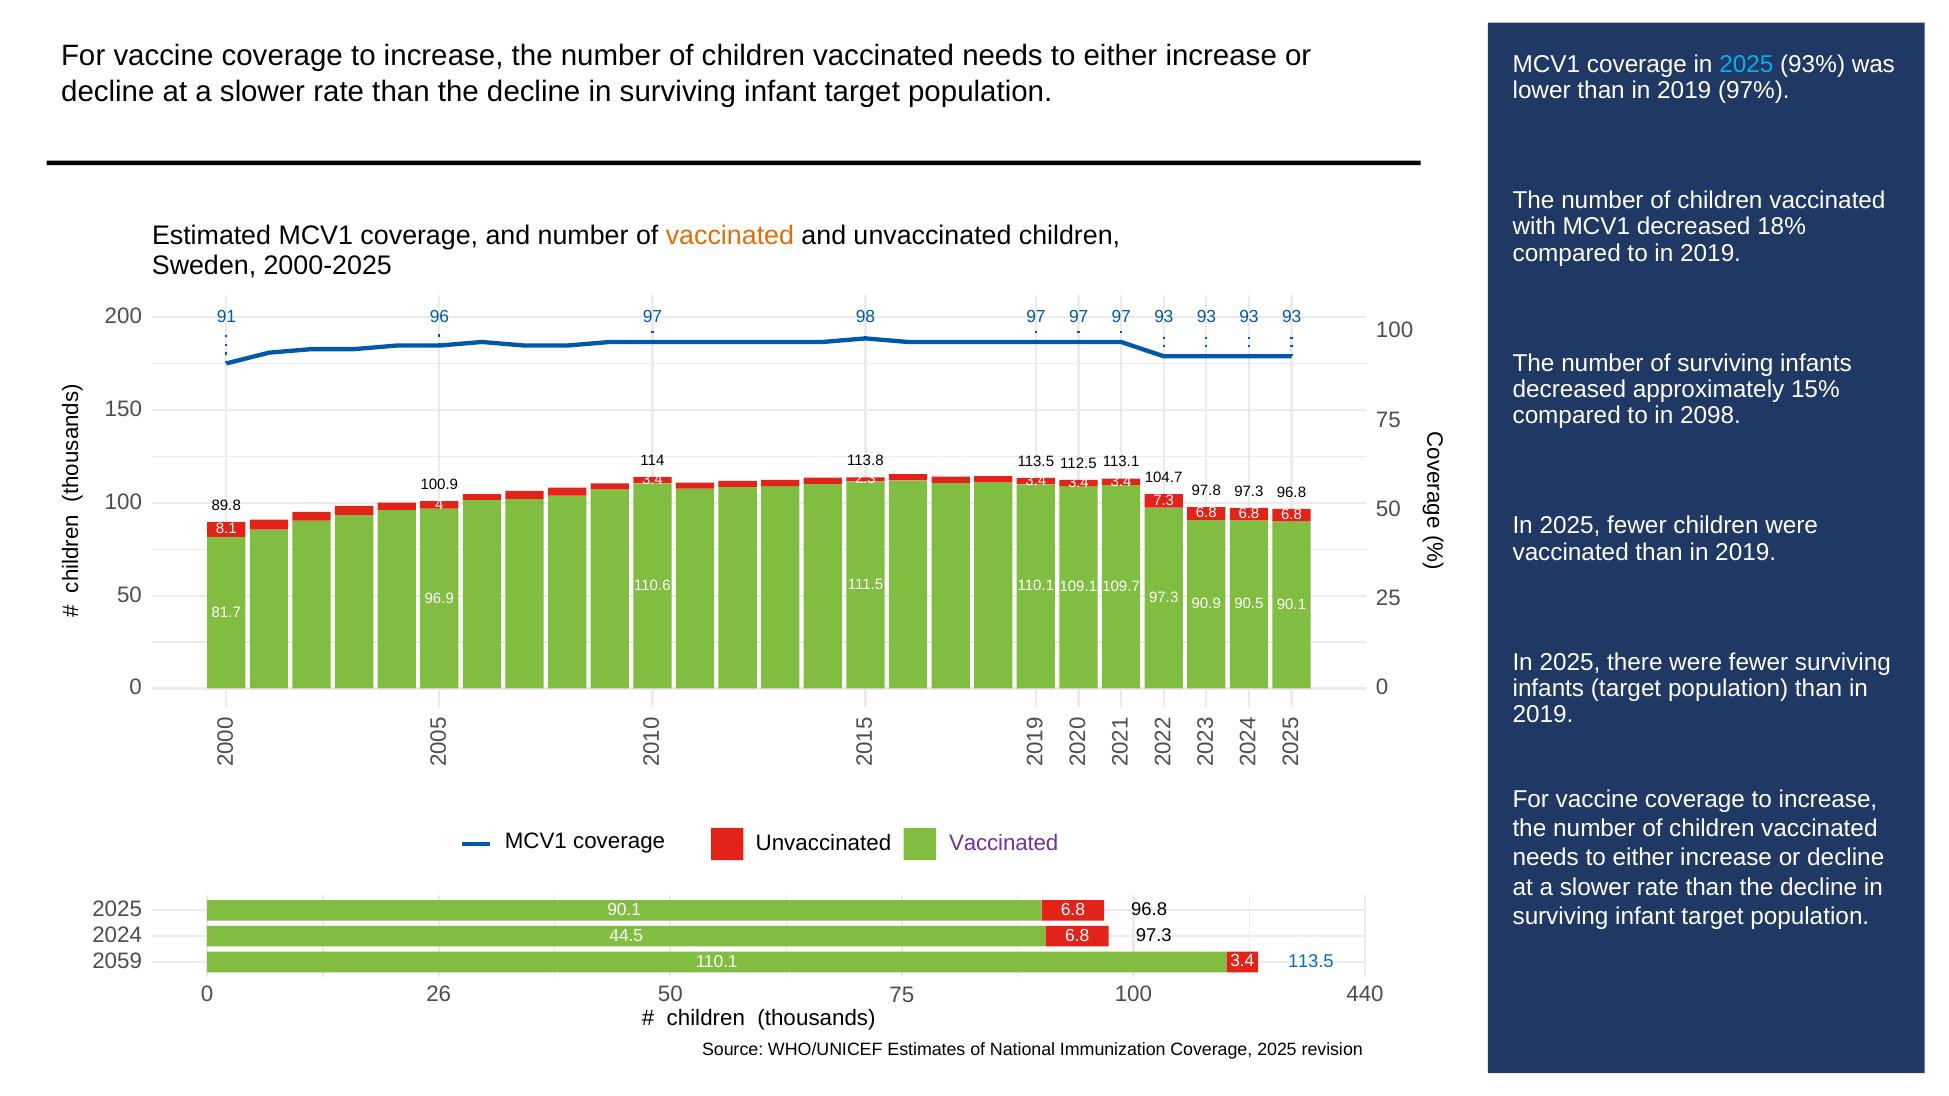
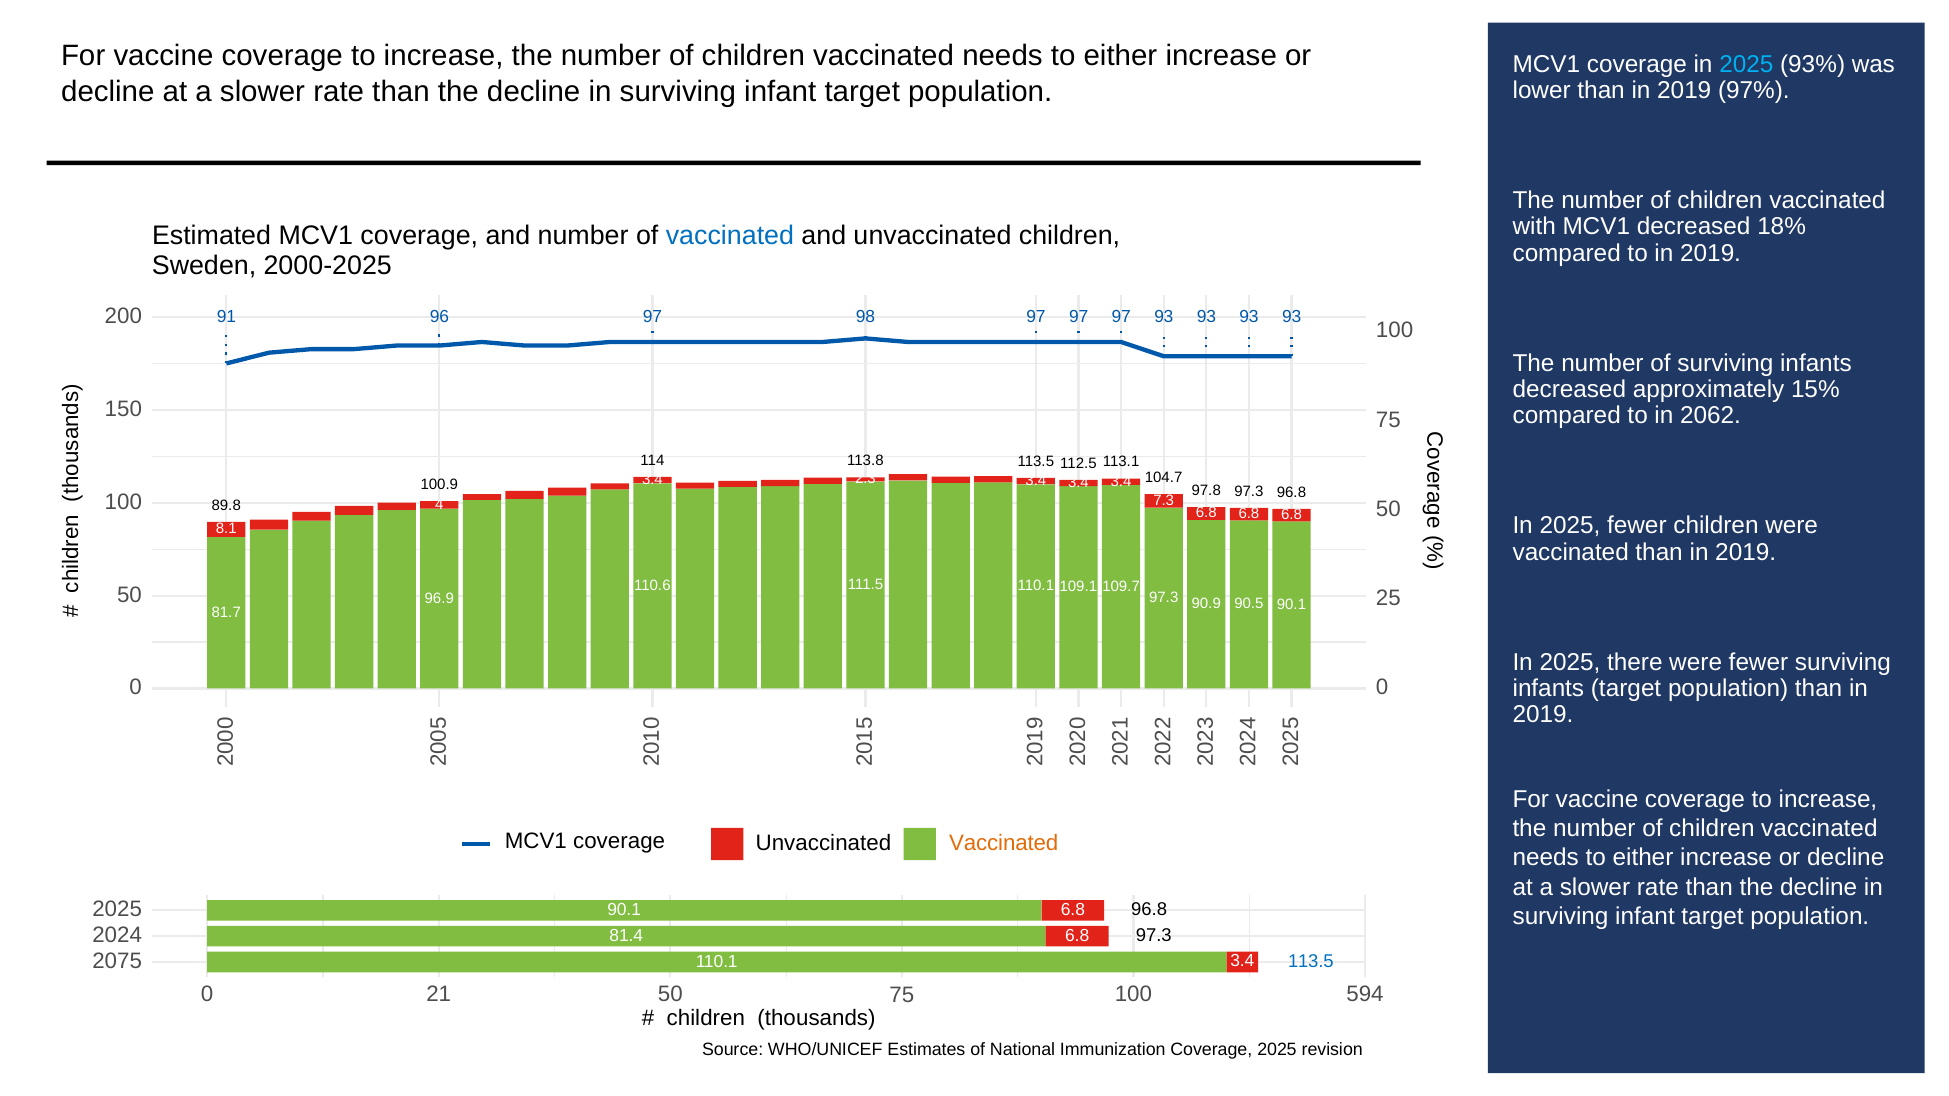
vaccinated at (730, 236) colour: orange -> blue
2098: 2098 -> 2062
Vaccinated at (1004, 843) colour: purple -> orange
44.5: 44.5 -> 81.4
2059: 2059 -> 2075
26: 26 -> 21
440: 440 -> 594
